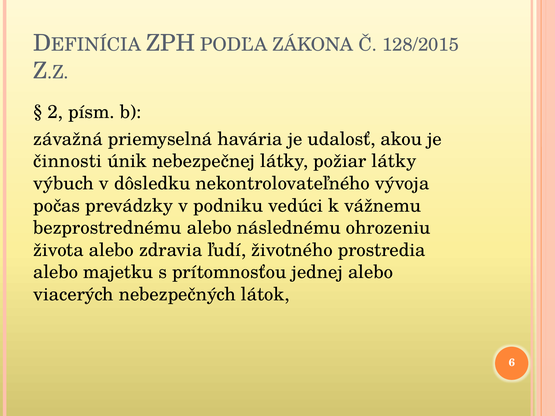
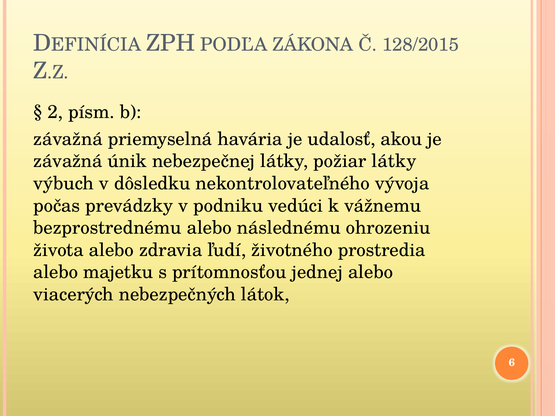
činnosti at (68, 161): činnosti -> závažná
